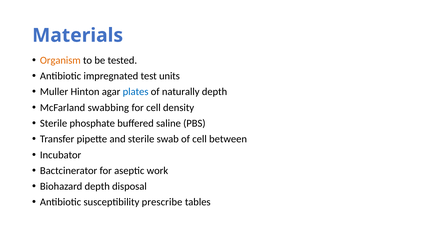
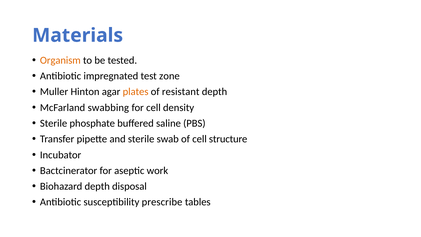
units: units -> zone
plates colour: blue -> orange
naturally: naturally -> resistant
between: between -> structure
